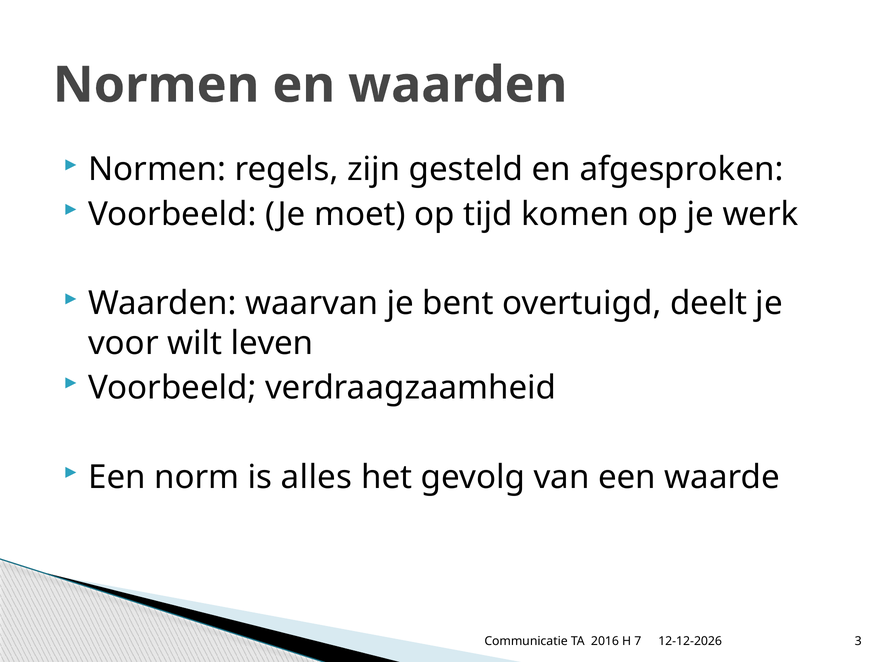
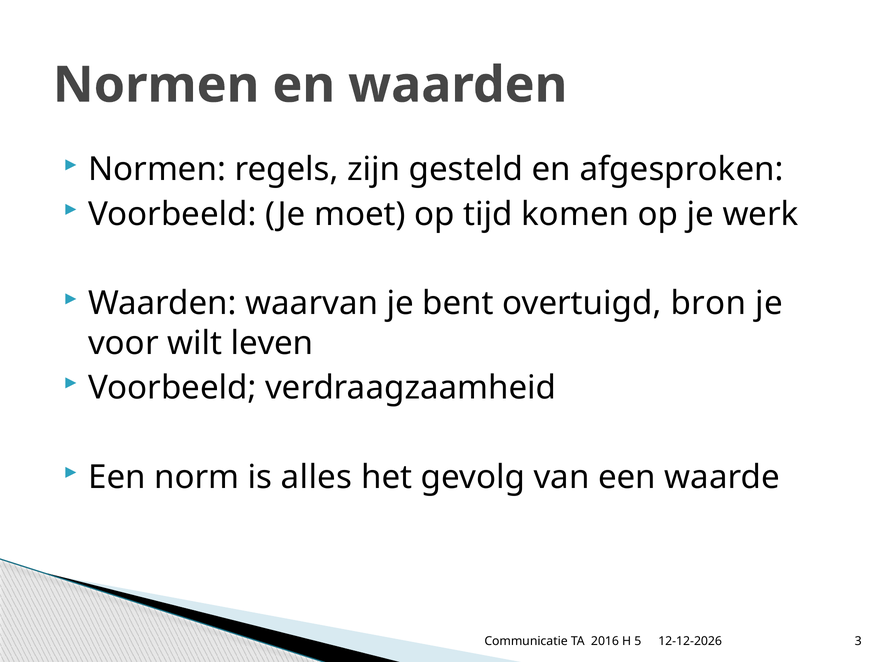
deelt: deelt -> bron
7: 7 -> 5
